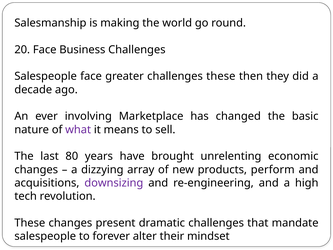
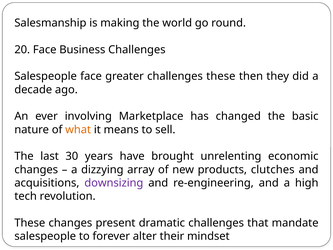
what colour: purple -> orange
80: 80 -> 30
perform: perform -> clutches
